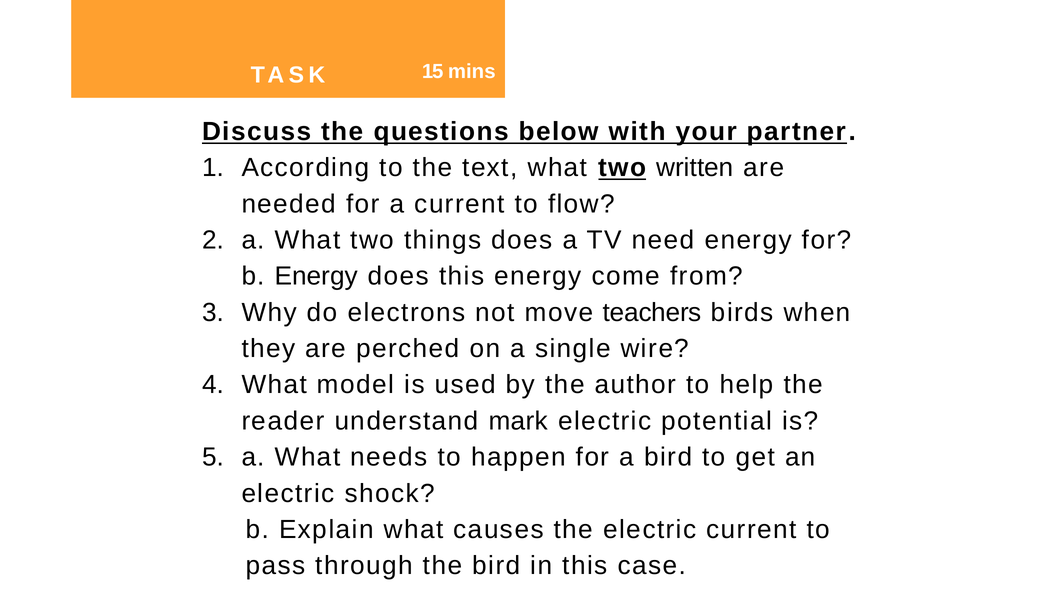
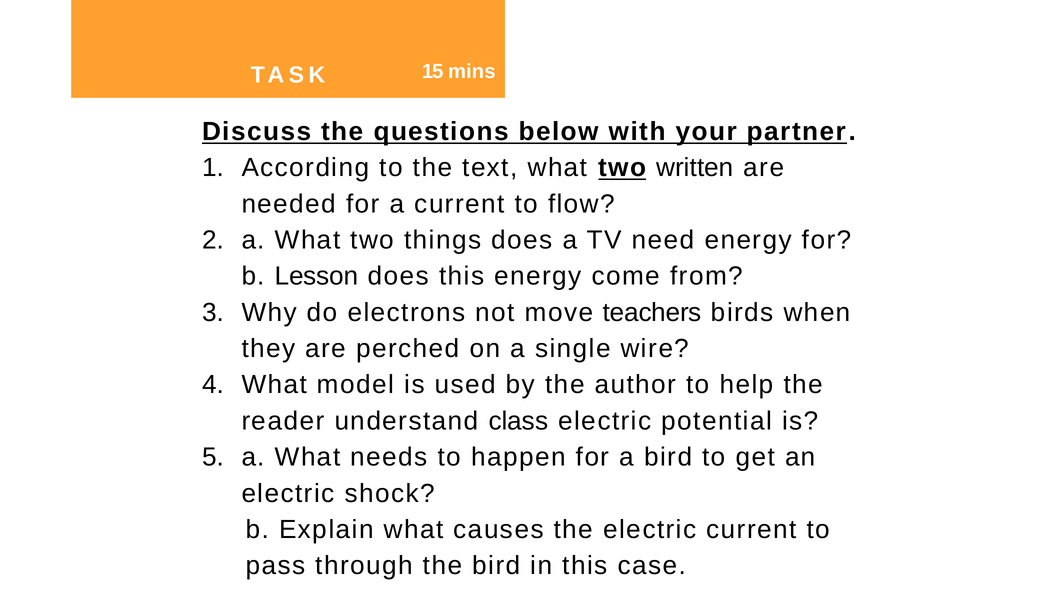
b Energy: Energy -> Lesson
mark: mark -> class
